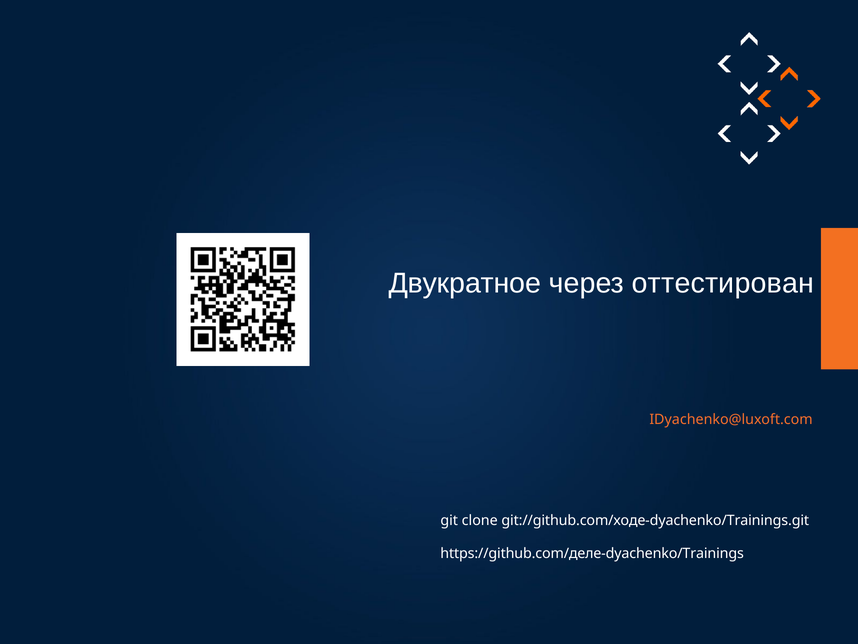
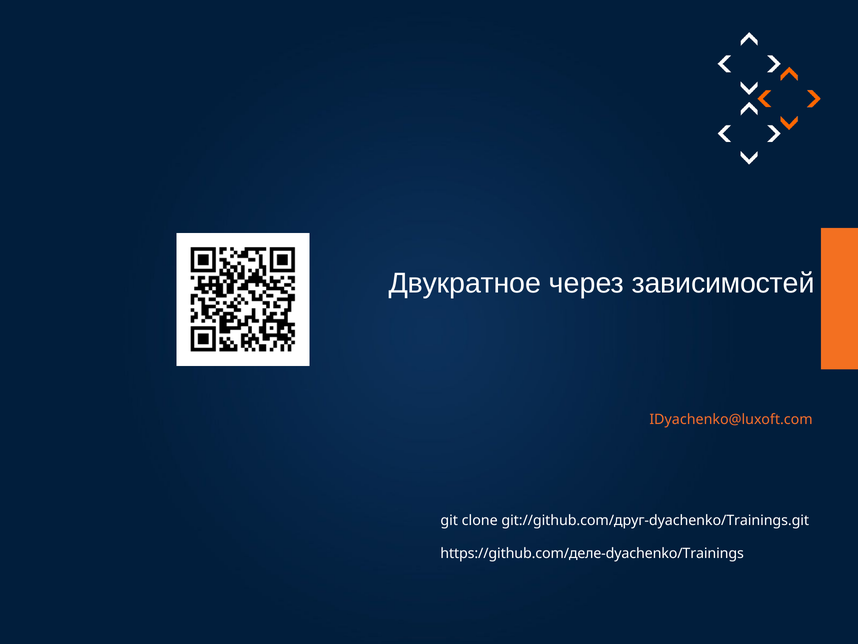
оттестирован: оттестирован -> зависимостей
git://github.com/ходе-dyachenko/Trainings.git: git://github.com/ходе-dyachenko/Trainings.git -> git://github.com/друг-dyachenko/Trainings.git
